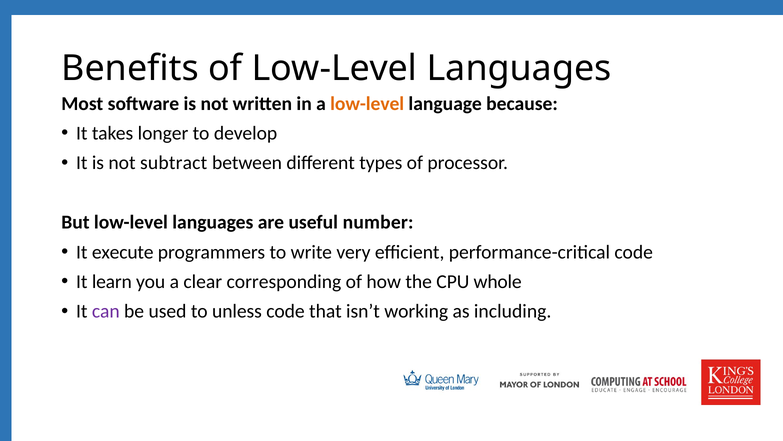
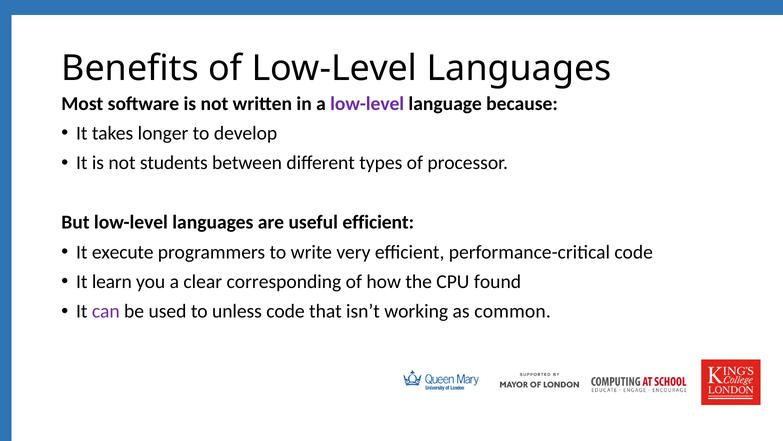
low-level at (367, 103) colour: orange -> purple
subtract: subtract -> students
useful number: number -> efficient
whole: whole -> found
including: including -> common
